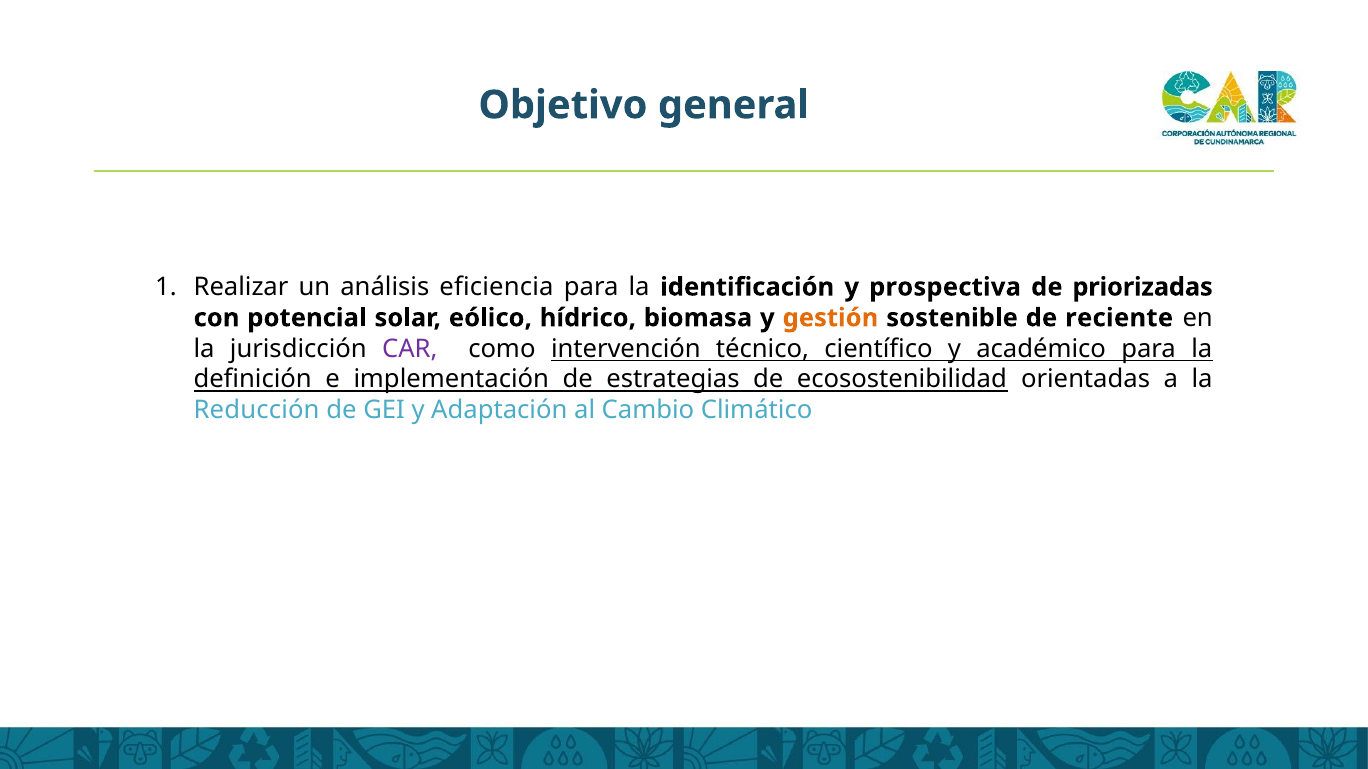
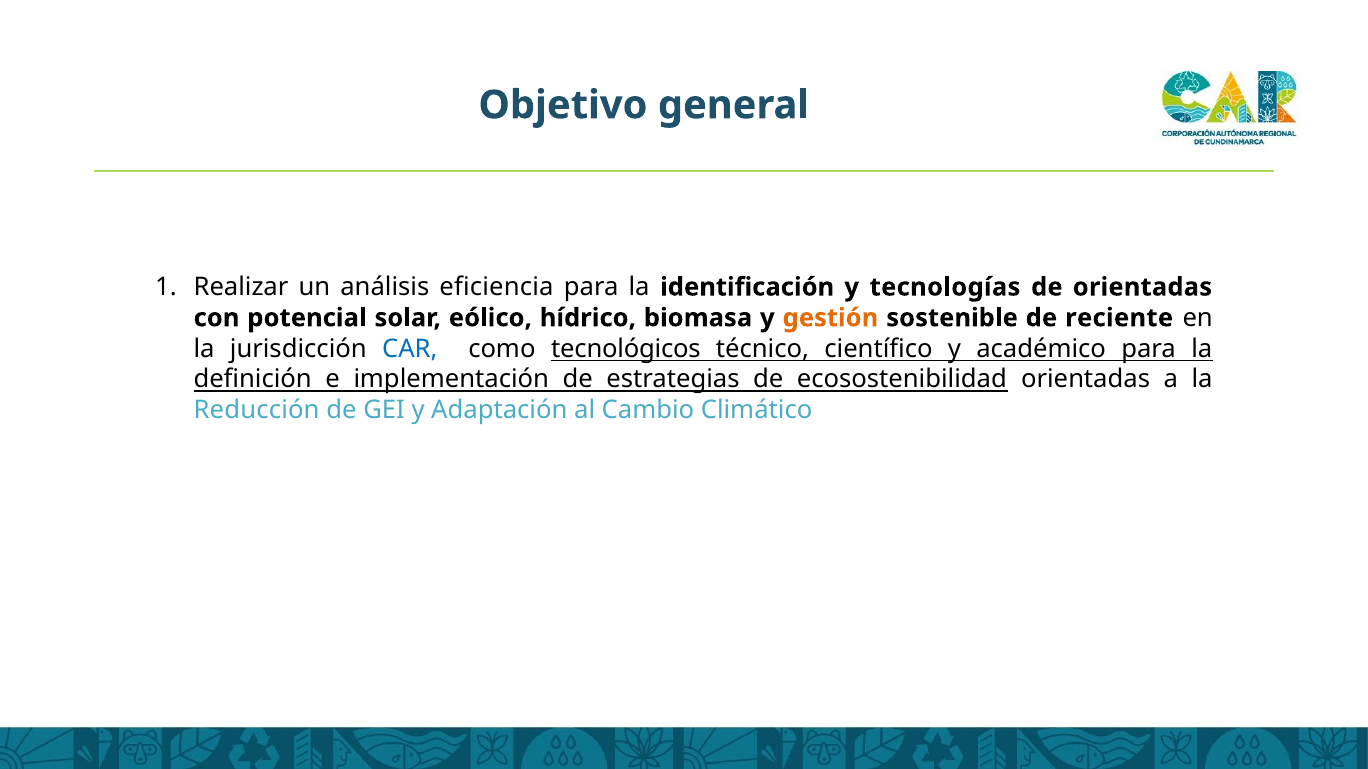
prospectiva: prospectiva -> tecnologías
de priorizadas: priorizadas -> orientadas
CAR colour: purple -> blue
intervención: intervención -> tecnológicos
